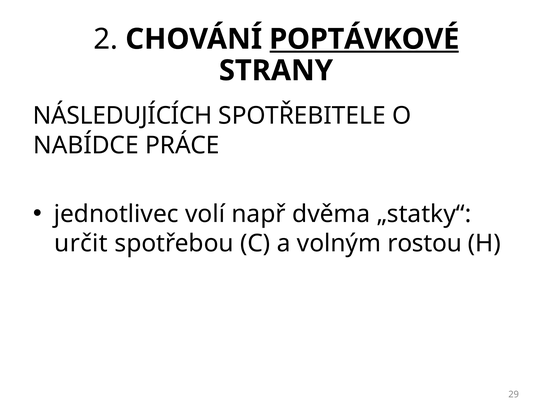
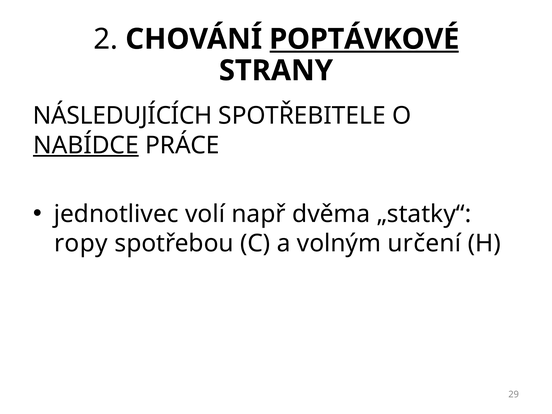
NABÍDCE underline: none -> present
určit: určit -> ropy
rostou: rostou -> určení
